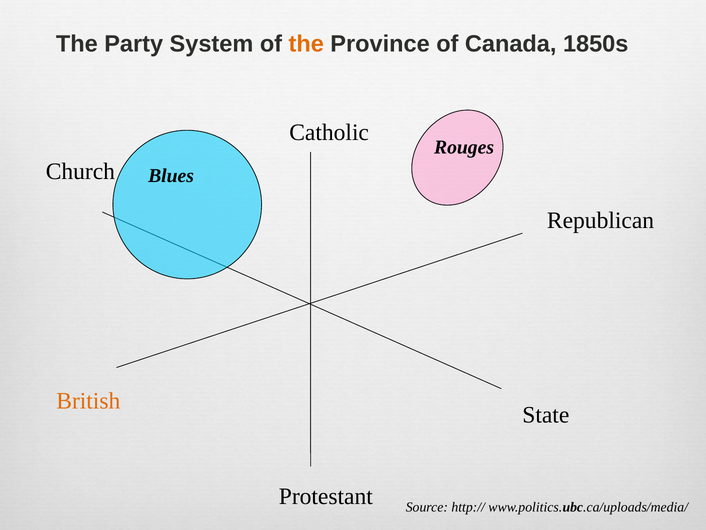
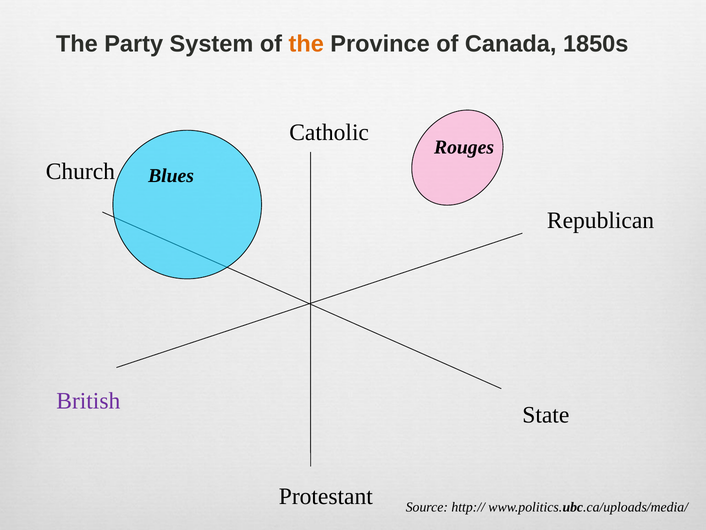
British colour: orange -> purple
